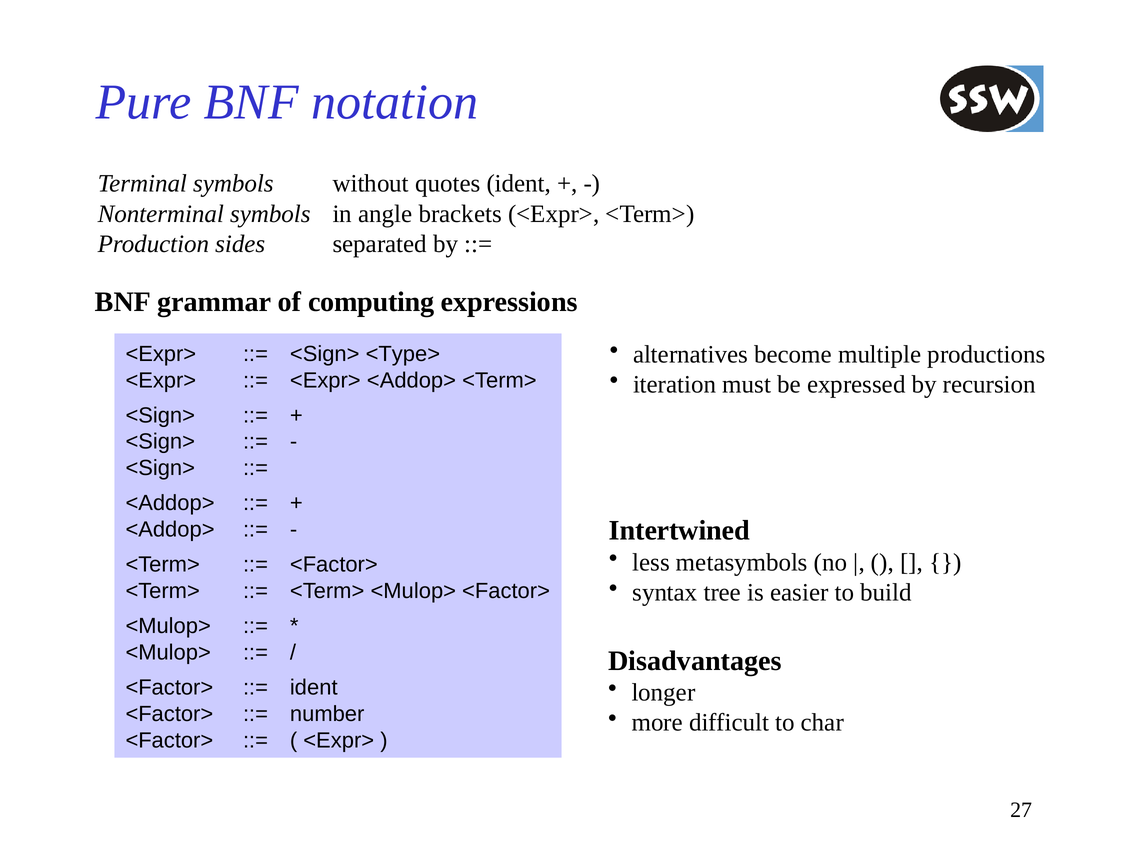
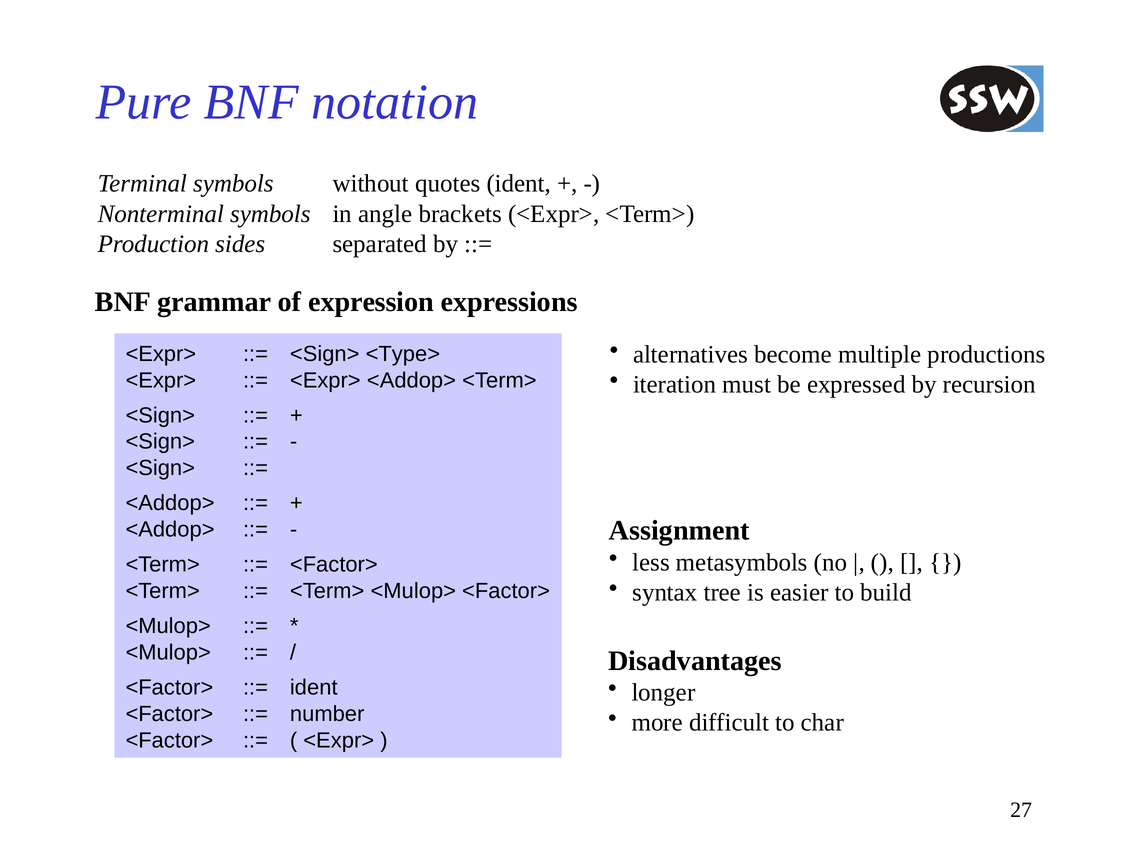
computing: computing -> expression
Intertwined: Intertwined -> Assignment
